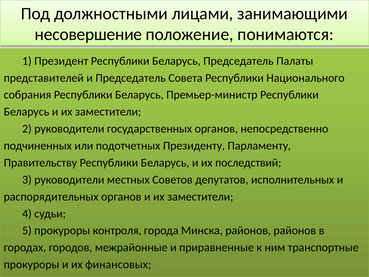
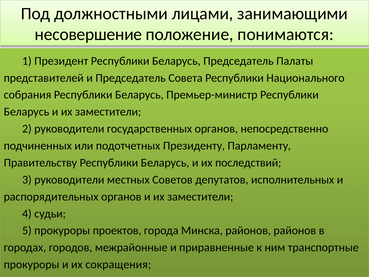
контроля: контроля -> проектов
финансовых: финансовых -> сокращения
